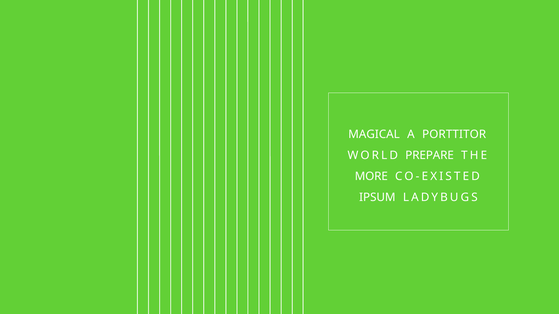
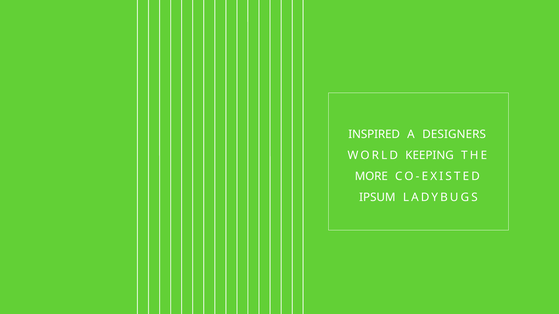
MAGICAL: MAGICAL -> INSPIRED
PORTTITOR: PORTTITOR -> DESIGNERS
PREPARE: PREPARE -> KEEPING
